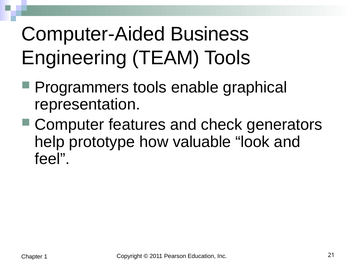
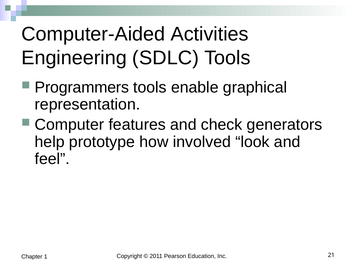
Business: Business -> Activities
TEAM: TEAM -> SDLC
valuable: valuable -> involved
